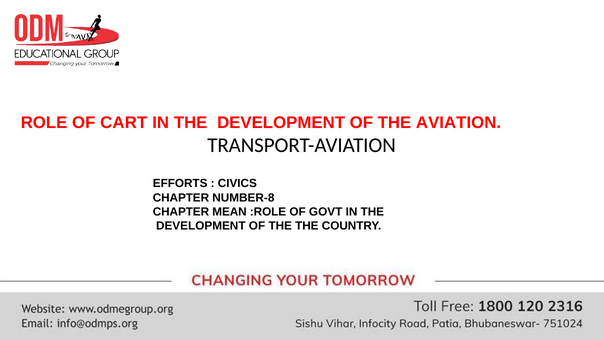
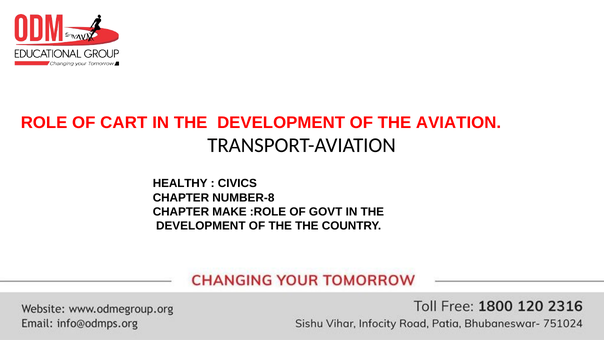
EFFORTS: EFFORTS -> HEALTHY
MEAN: MEAN -> MAKE
